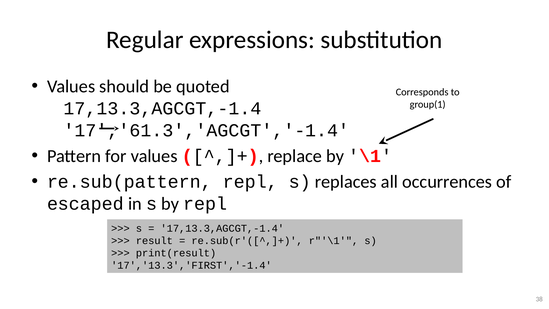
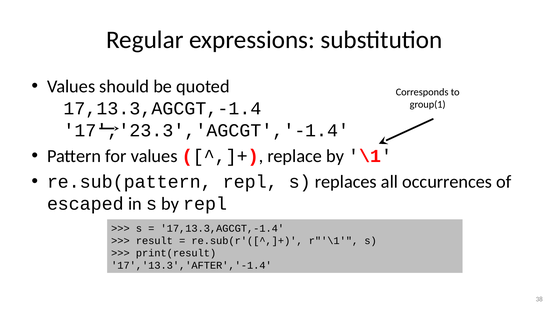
17','61.3','AGCGT','-1.4: 17','61.3','AGCGT','-1.4 -> 17','23.3','AGCGT','-1.4
17','13.3','FIRST','-1.4: 17','13.3','FIRST','-1.4 -> 17','13.3','AFTER','-1.4
